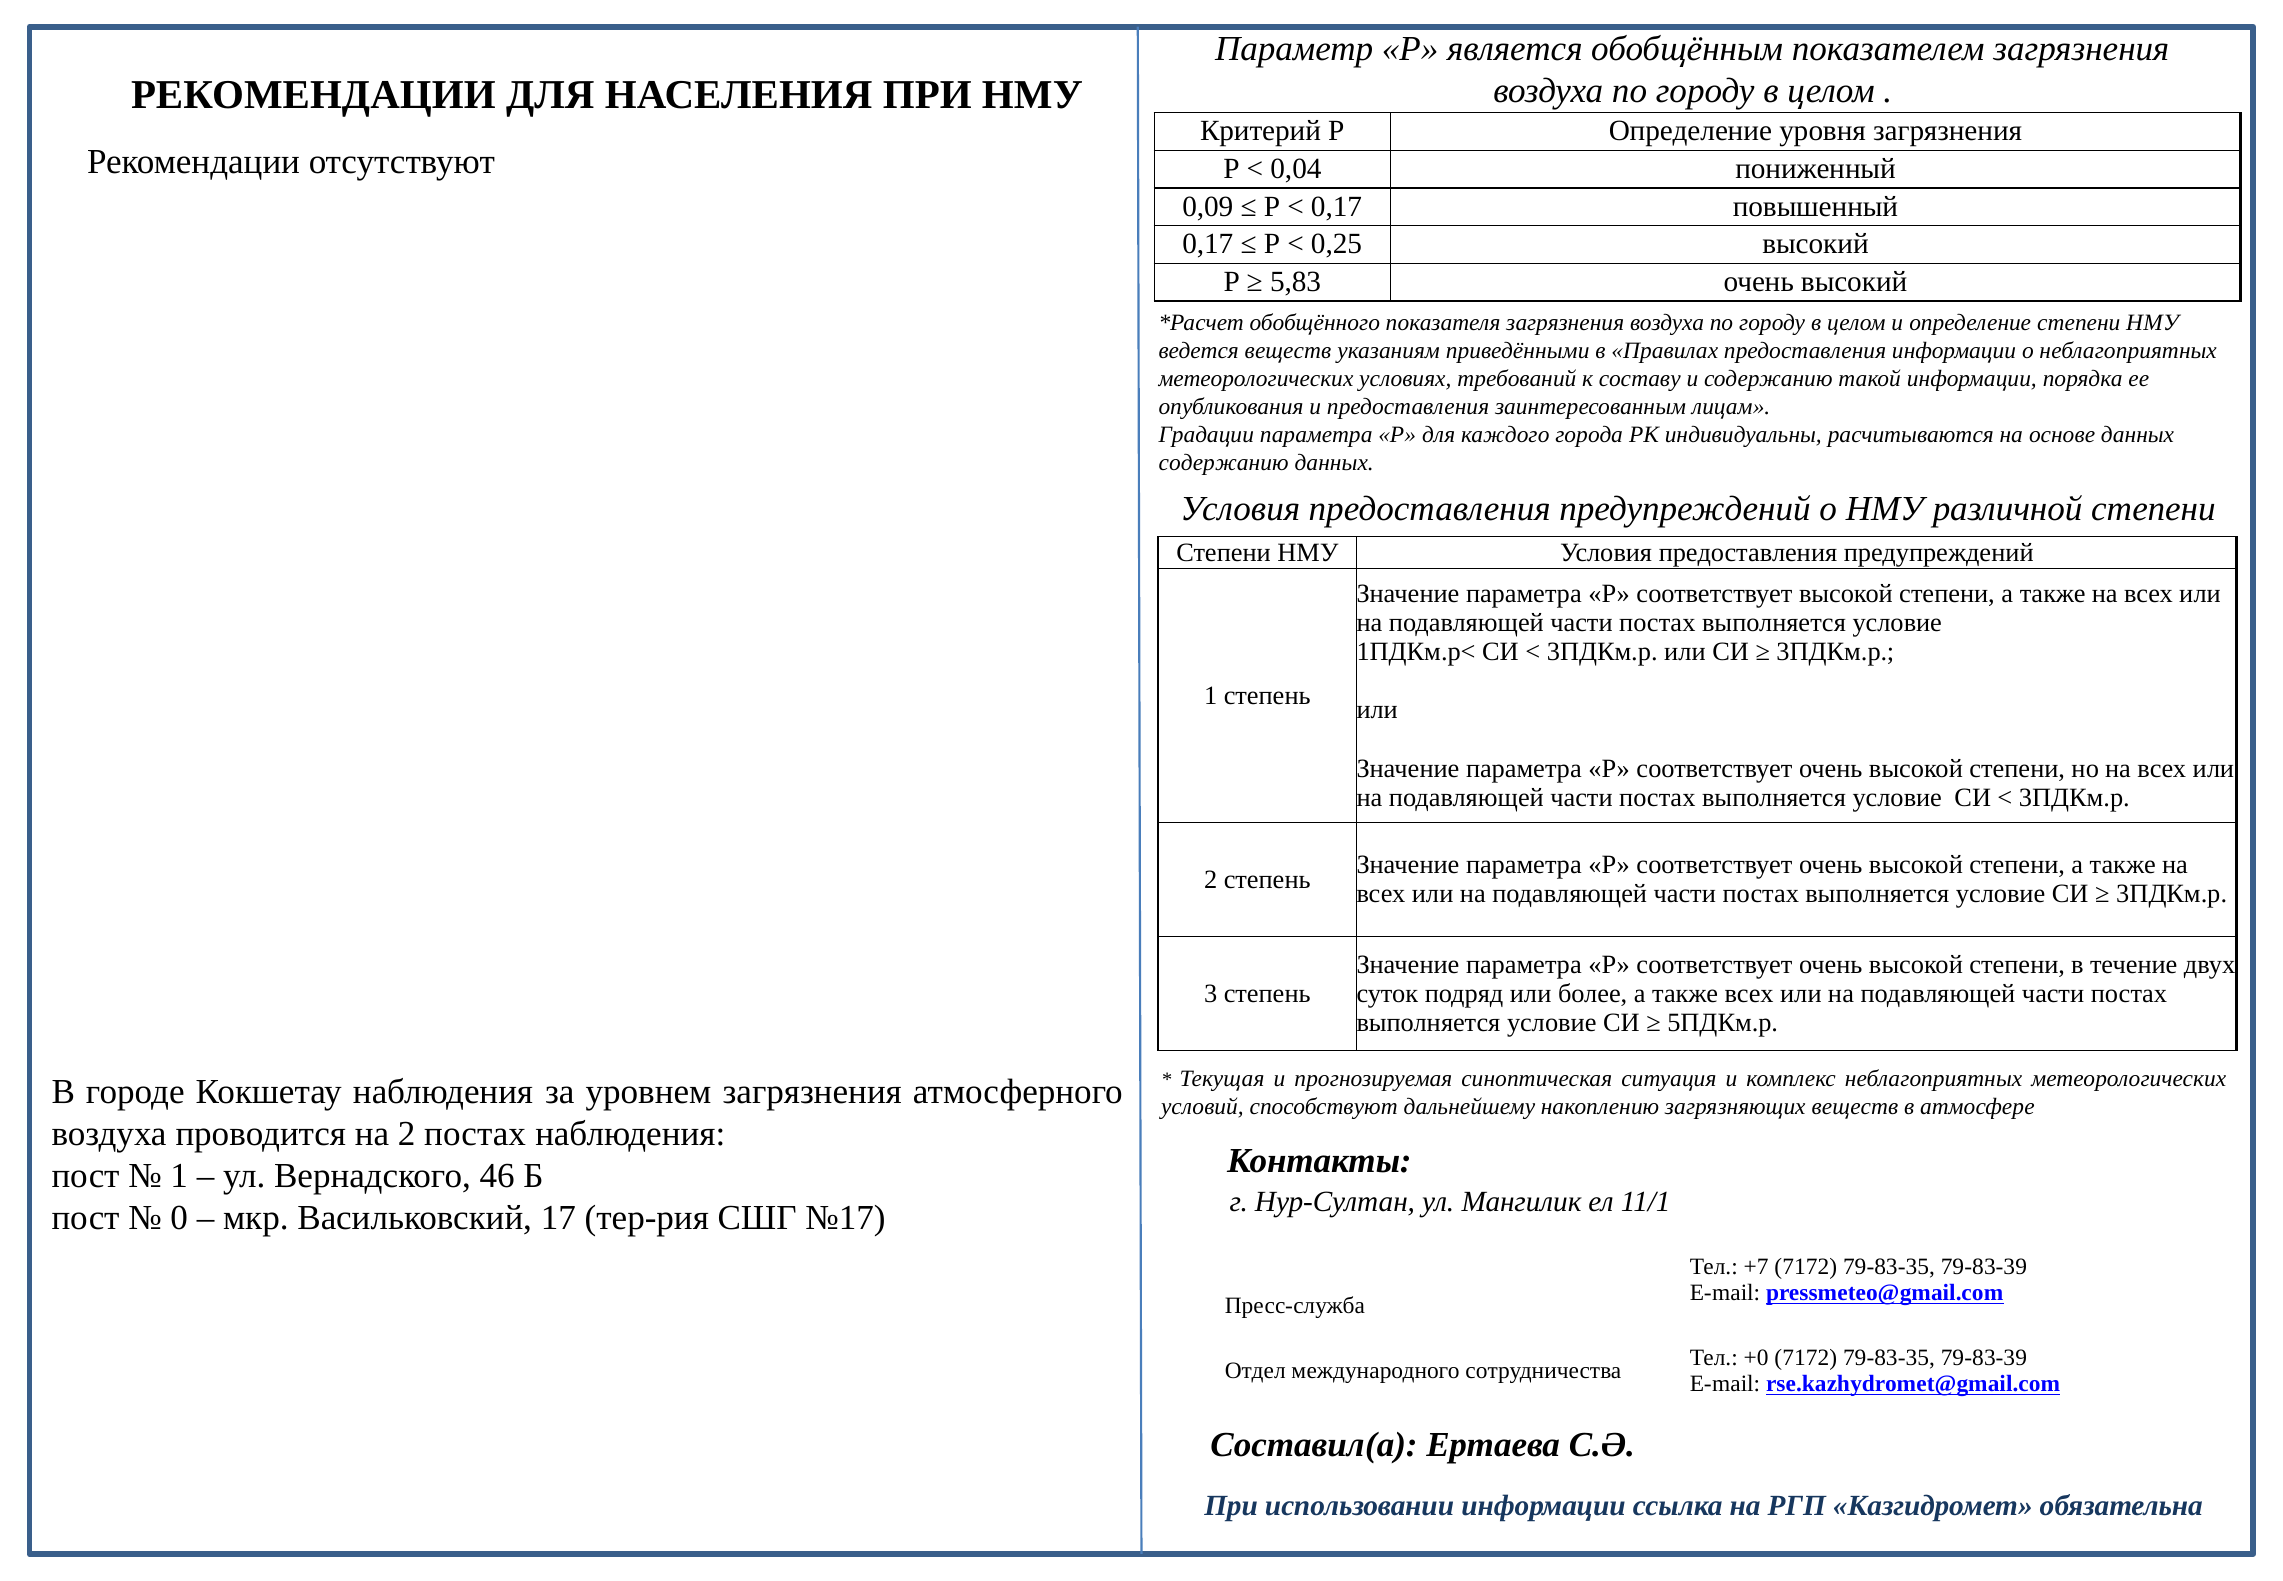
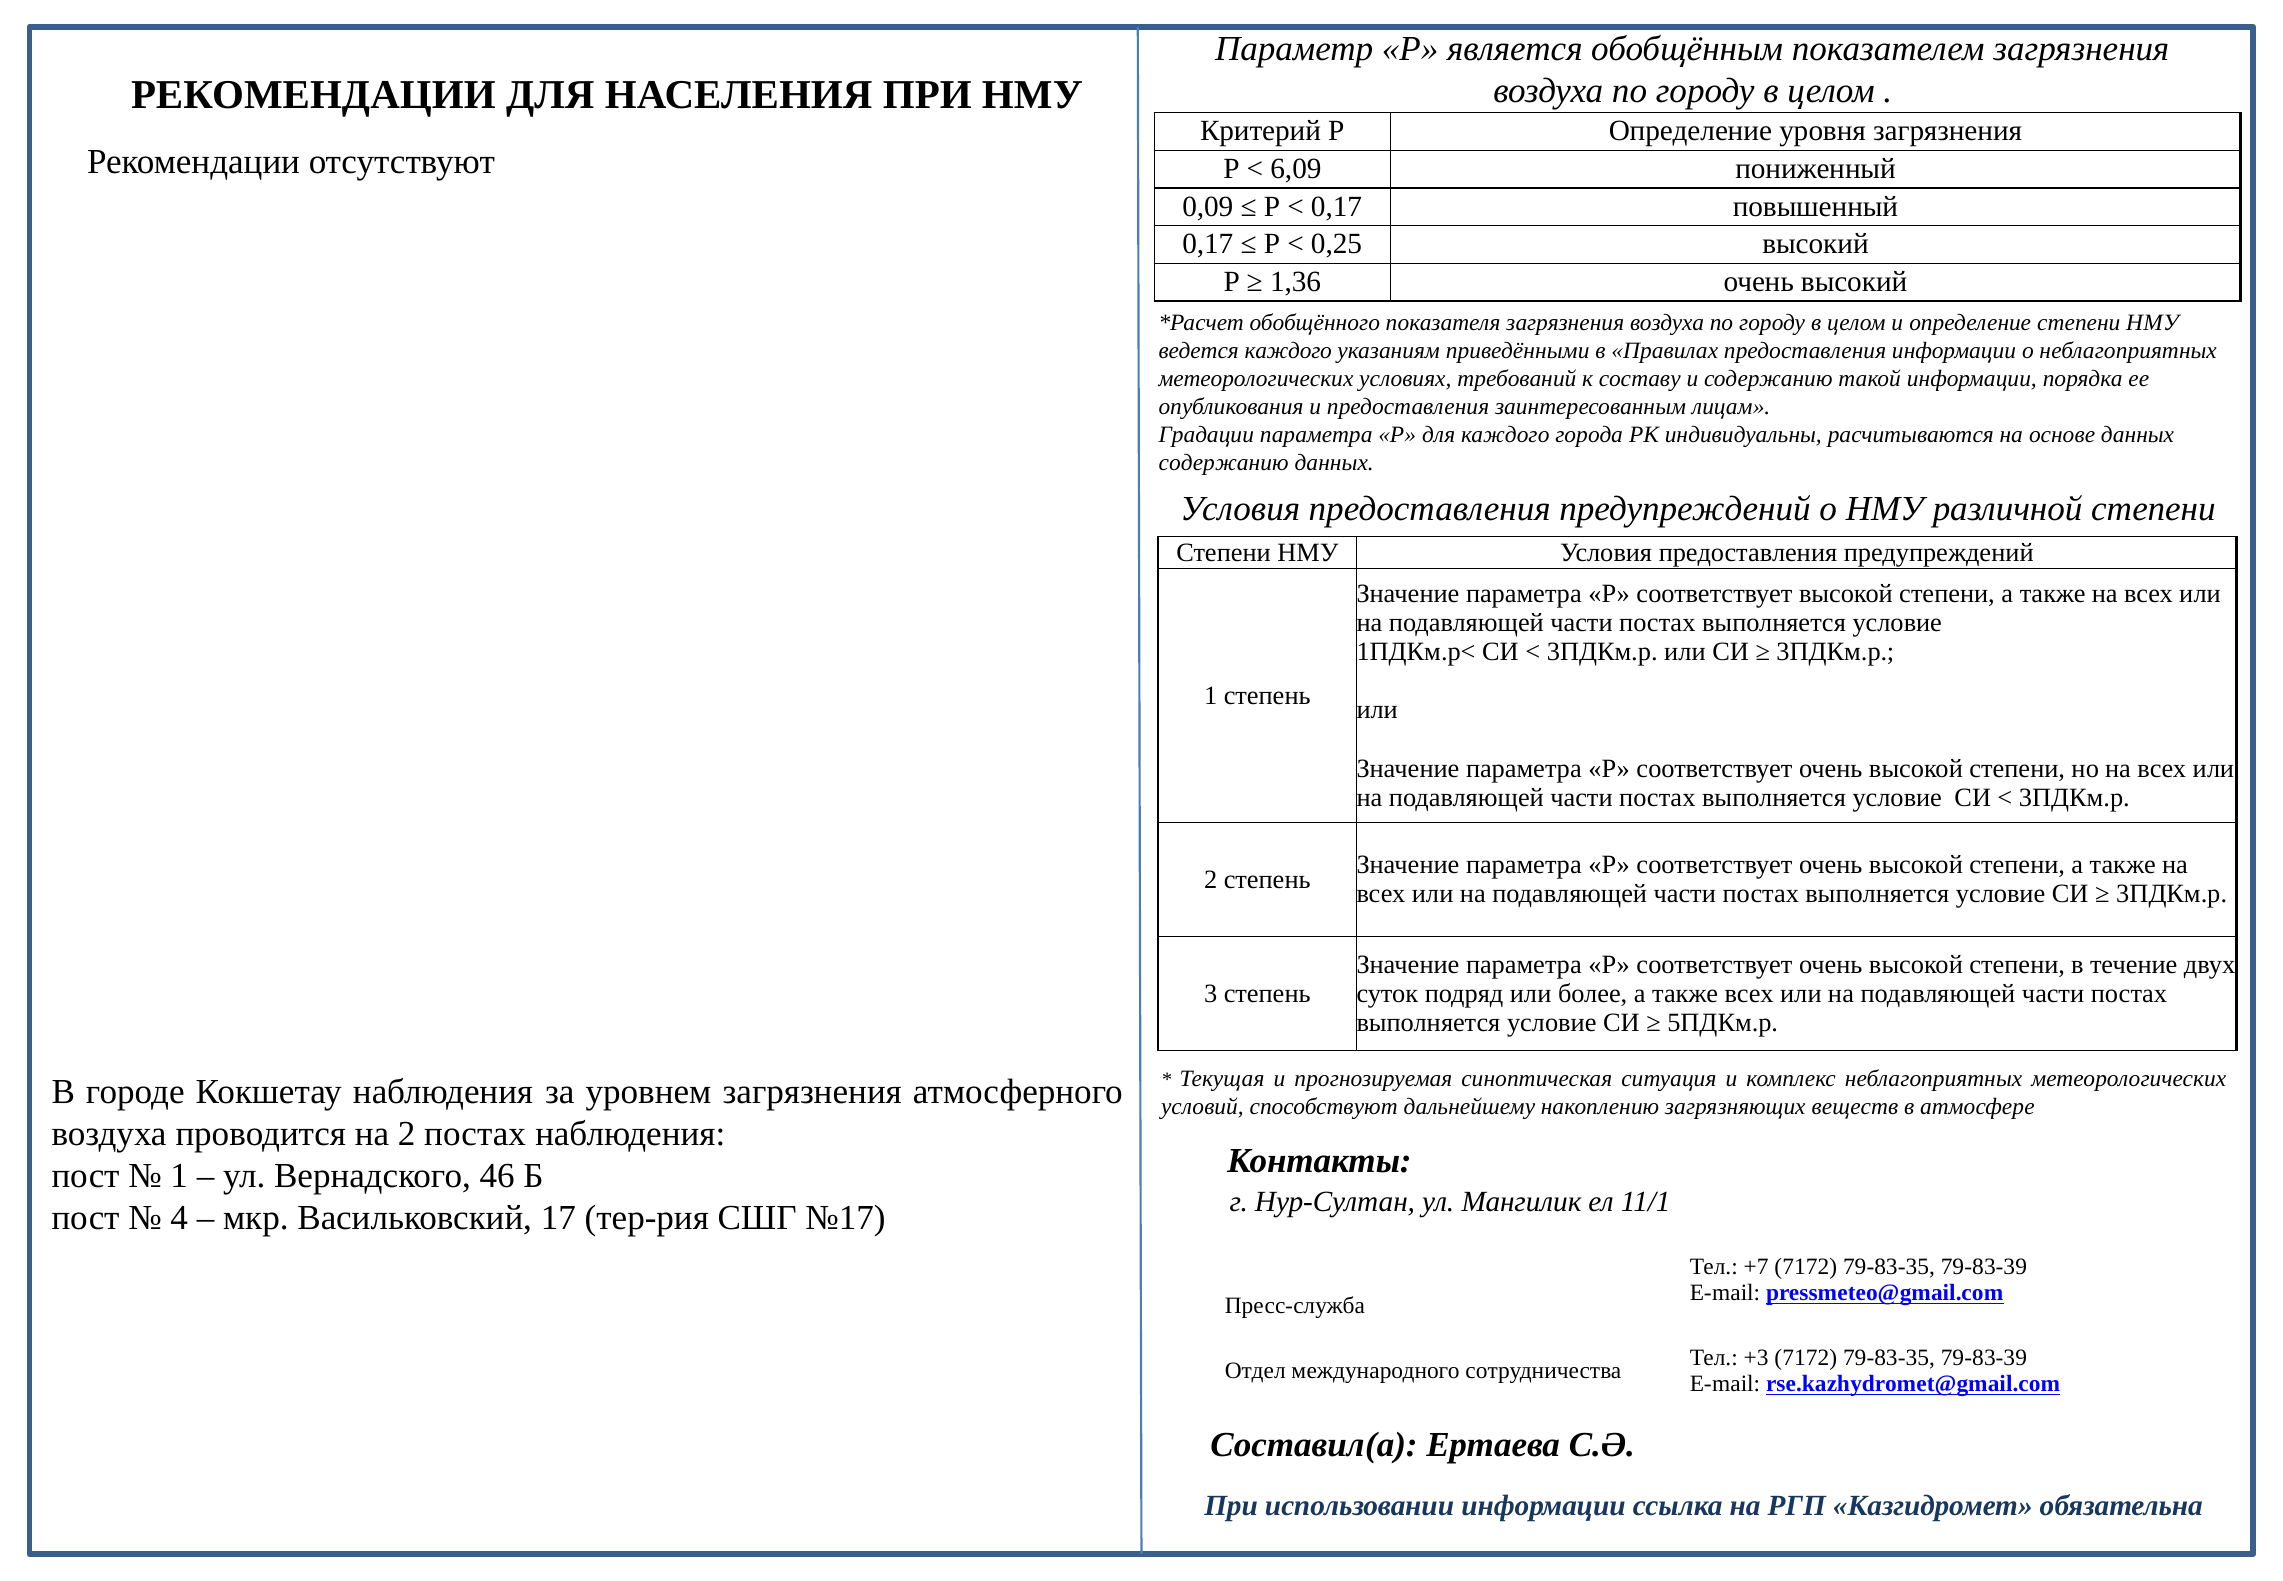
0,04: 0,04 -> 6,09
5,83: 5,83 -> 1,36
ведется веществ: веществ -> каждого
0: 0 -> 4
+0: +0 -> +3
